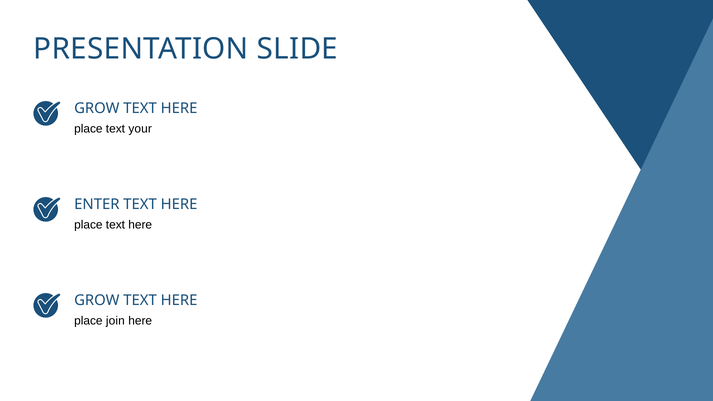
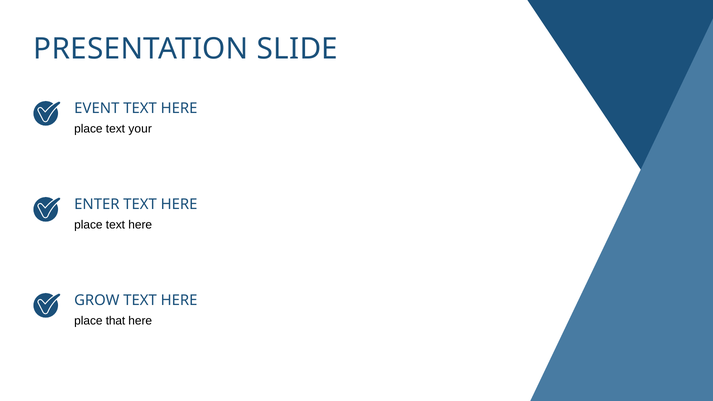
GROW at (97, 108): GROW -> EVENT
join: join -> that
